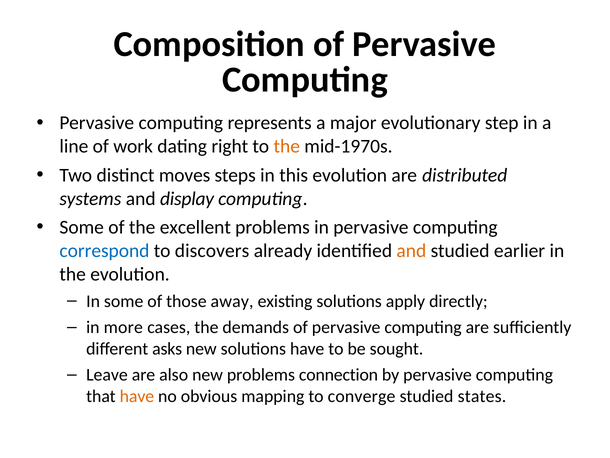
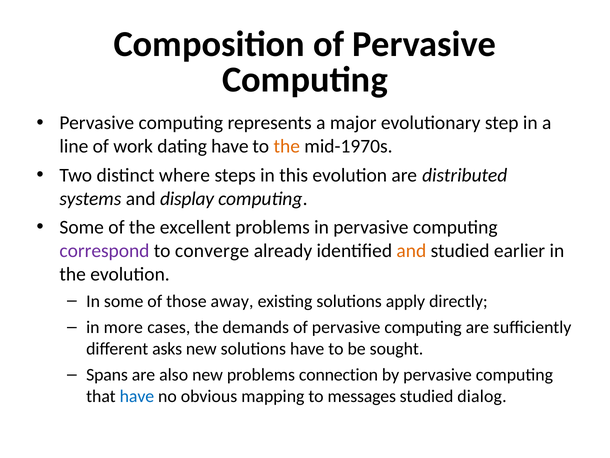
dating right: right -> have
moves: moves -> where
correspond colour: blue -> purple
discovers: discovers -> converge
Leave: Leave -> Spans
have at (137, 396) colour: orange -> blue
converge: converge -> messages
states: states -> dialog
